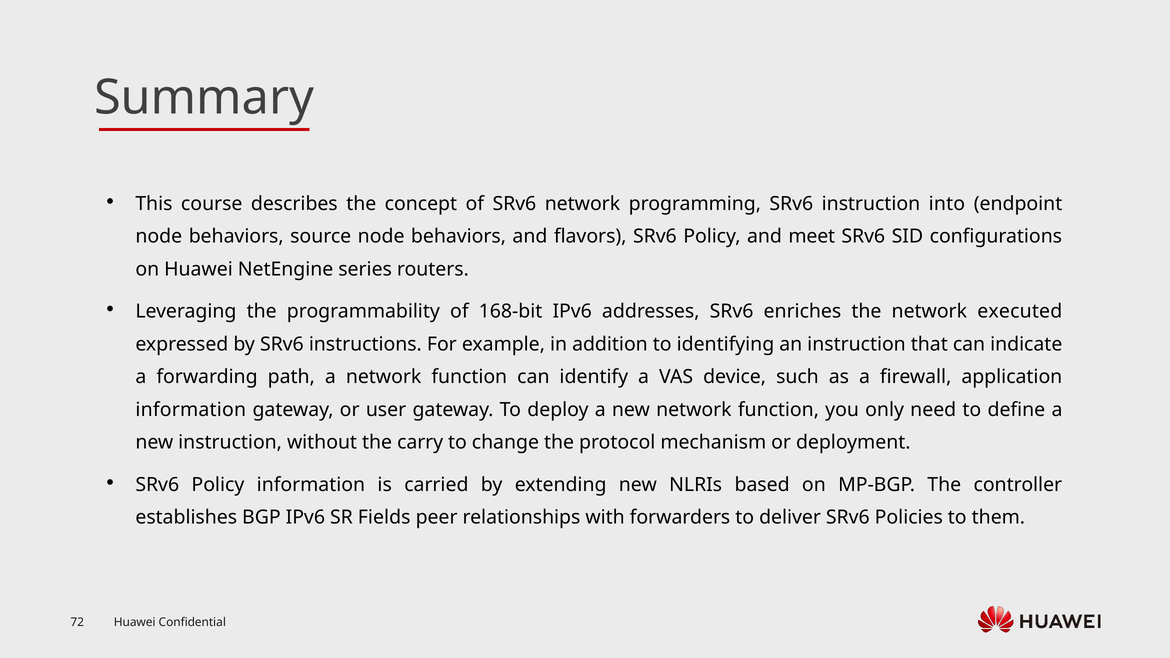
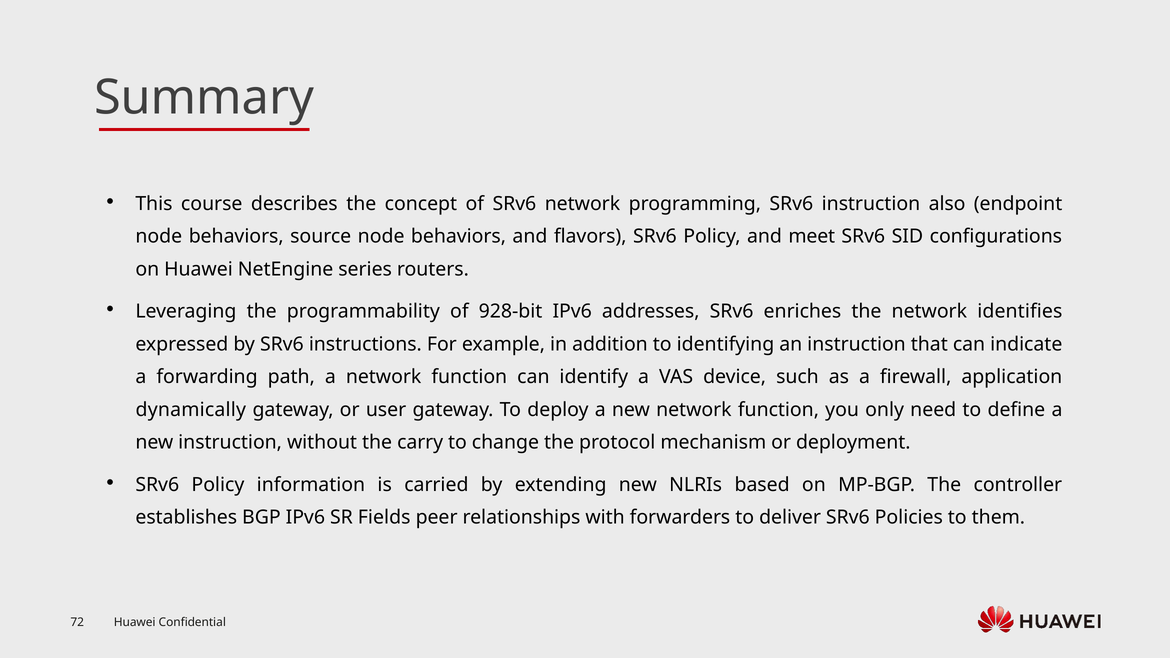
into: into -> also
168-bit: 168-bit -> 928-bit
executed: executed -> identifies
information at (191, 410): information -> dynamically
